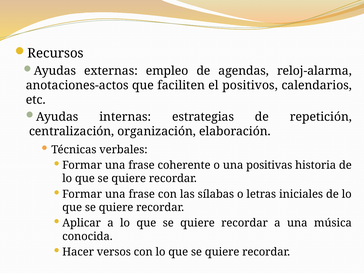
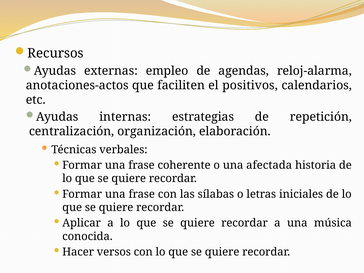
positivas: positivas -> afectada
